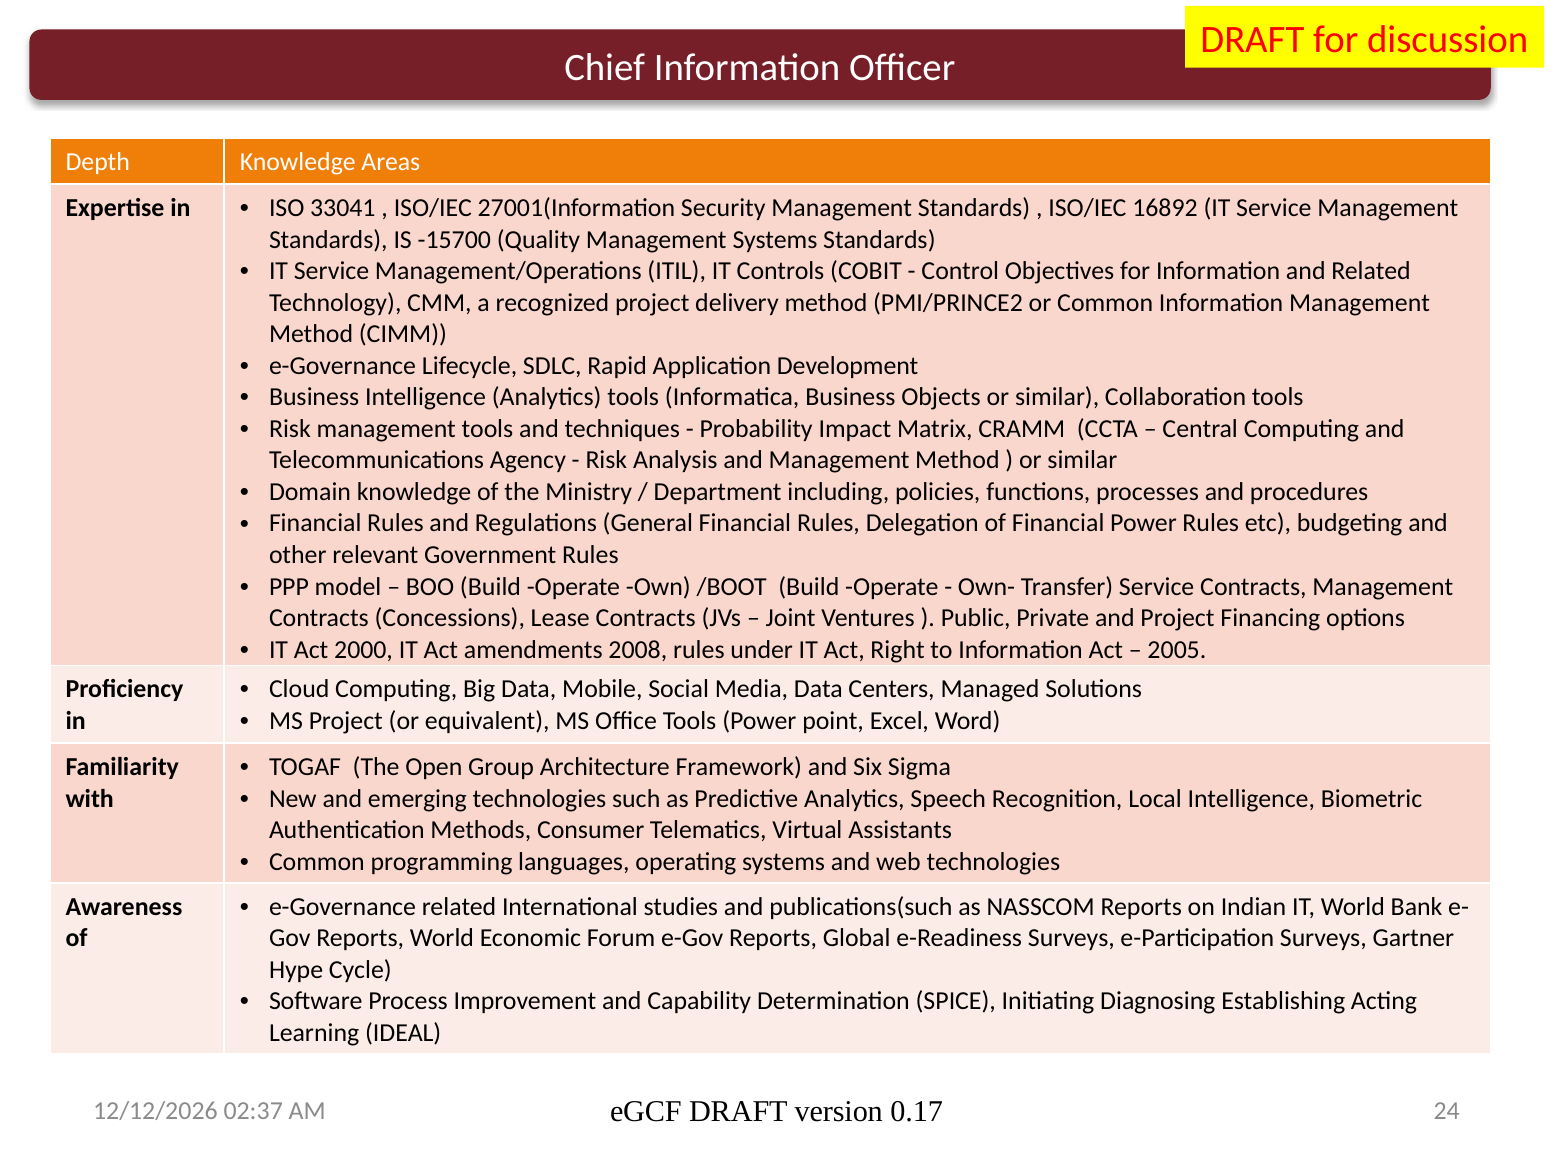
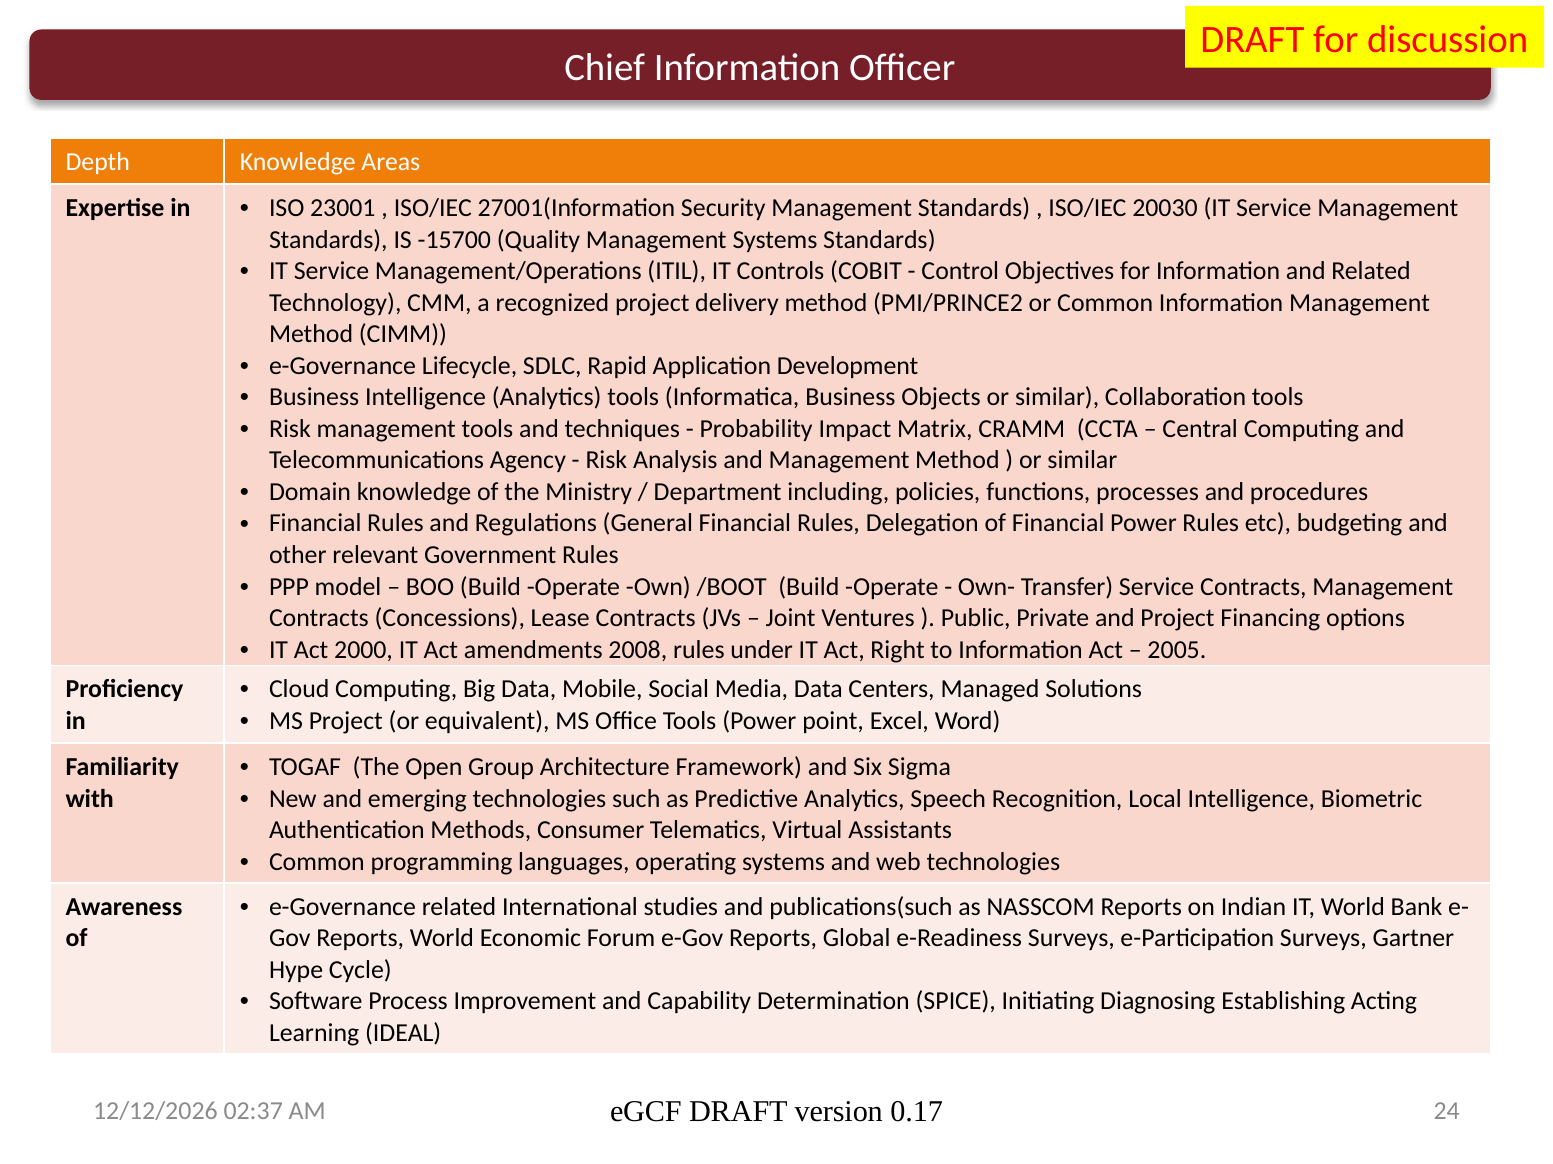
33041: 33041 -> 23001
16892: 16892 -> 20030
